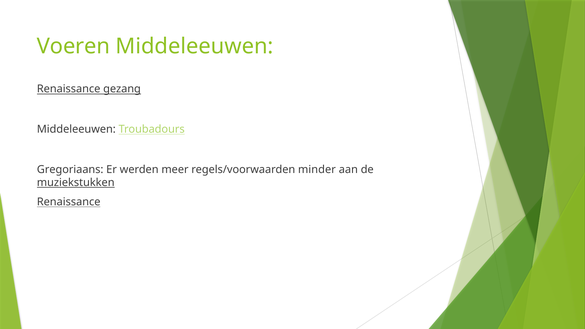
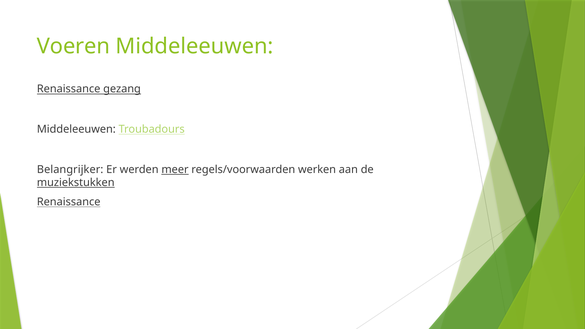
Gregoriaans: Gregoriaans -> Belangrijker
meer underline: none -> present
minder: minder -> werken
